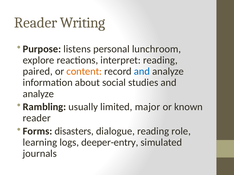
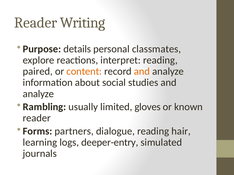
listens: listens -> details
lunchroom: lunchroom -> classmates
and at (142, 72) colour: blue -> orange
major: major -> gloves
disasters: disasters -> partners
role: role -> hair
